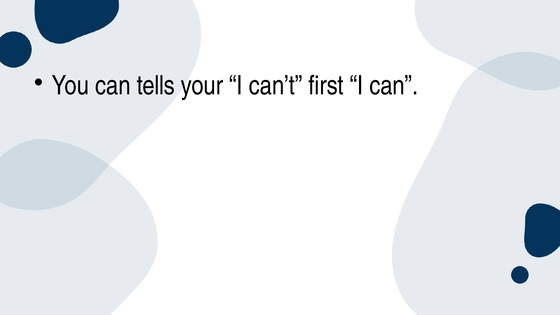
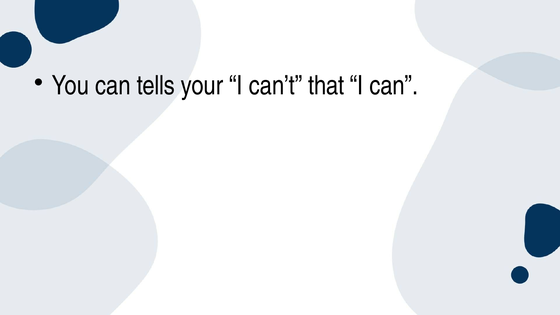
first: first -> that
